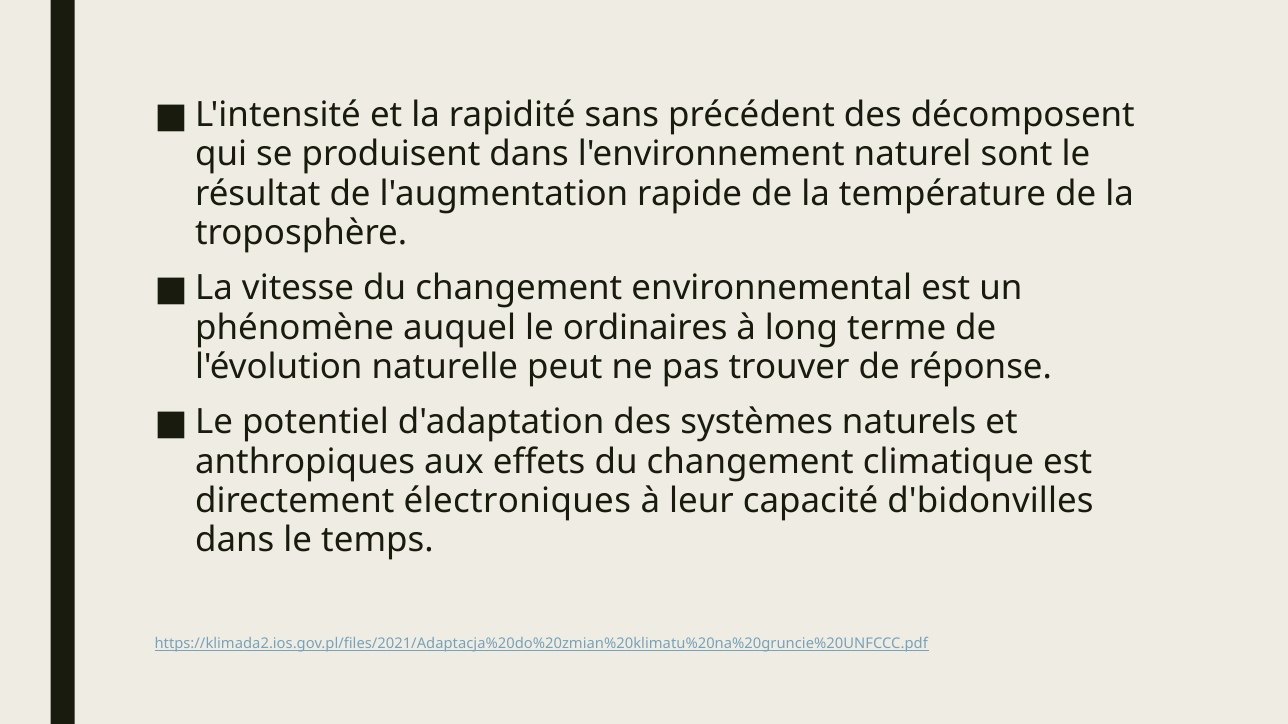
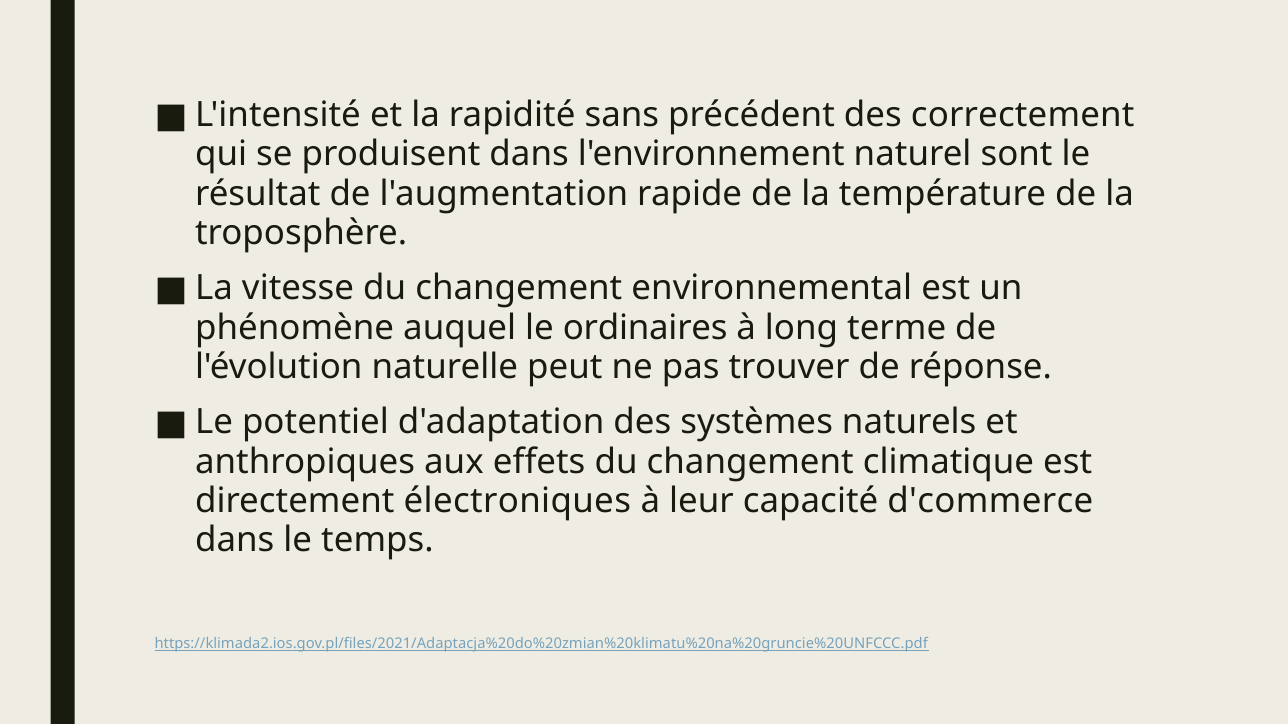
décomposent: décomposent -> correctement
d'bidonvilles: d'bidonvilles -> d'commerce
